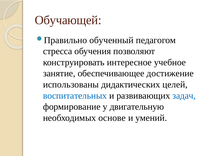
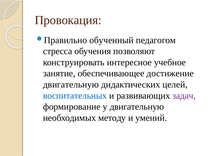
Обучающей: Обучающей -> Провокация
использованы at (71, 85): использованы -> двигательную
задач colour: blue -> purple
основе: основе -> методу
